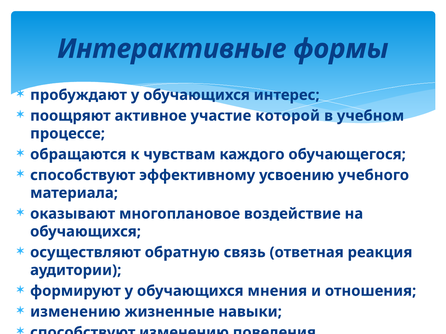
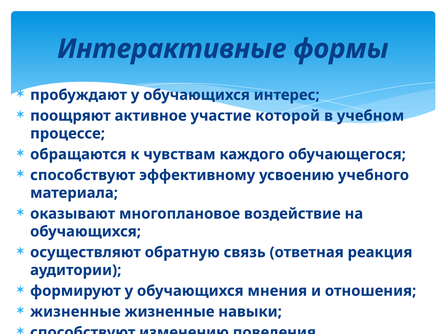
изменению at (75, 312): изменению -> жизненные
